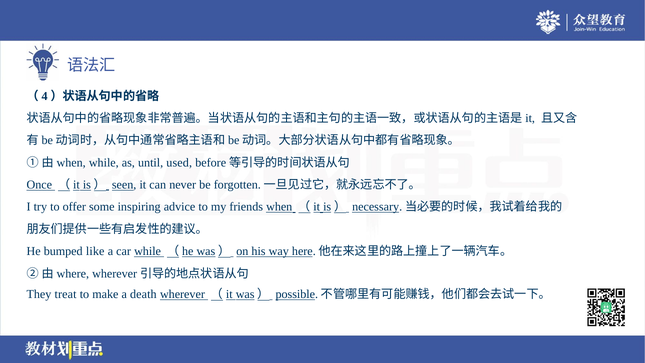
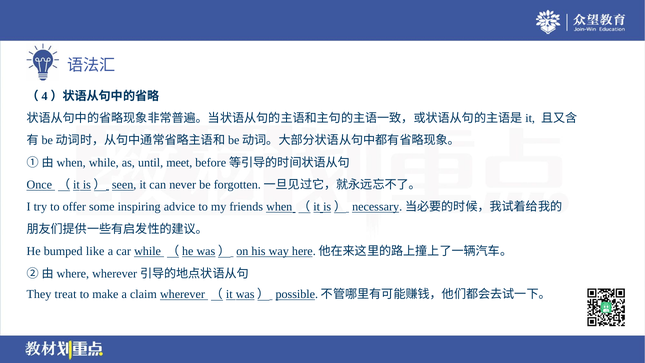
used: used -> meet
death: death -> claim
